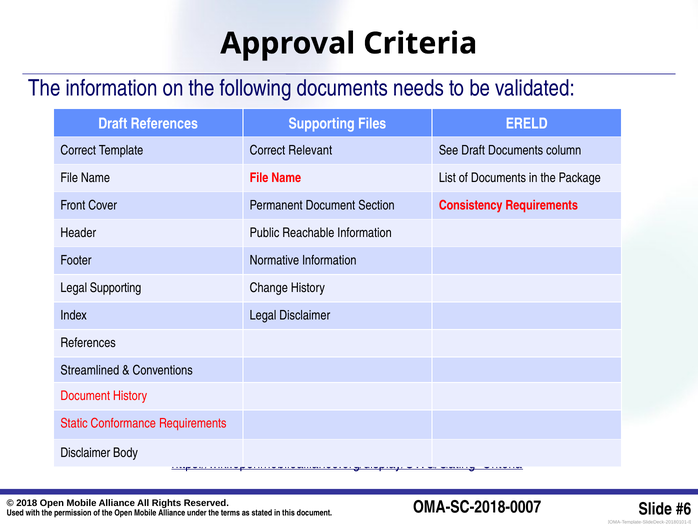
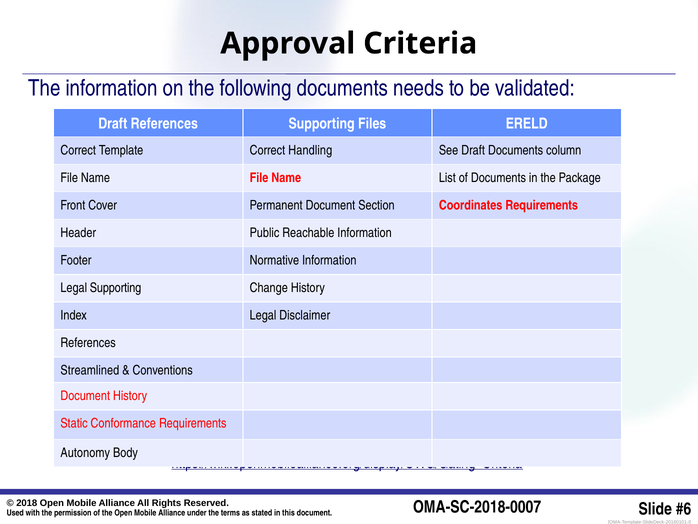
Relevant: Relevant -> Handling
Consistency: Consistency -> Coordinates
Disclaimer at (85, 452): Disclaimer -> Autonomy
